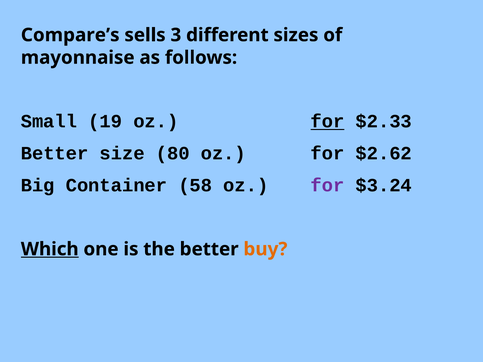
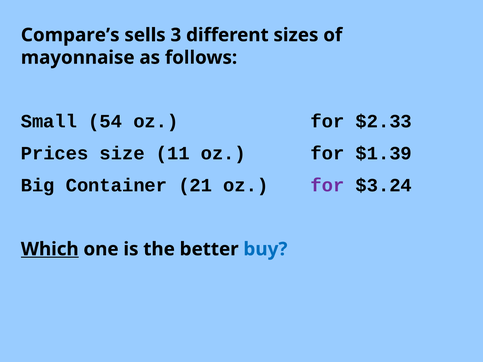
19: 19 -> 54
for at (328, 122) underline: present -> none
Better at (55, 153): Better -> Prices
80: 80 -> 11
$2.62: $2.62 -> $1.39
58: 58 -> 21
buy colour: orange -> blue
